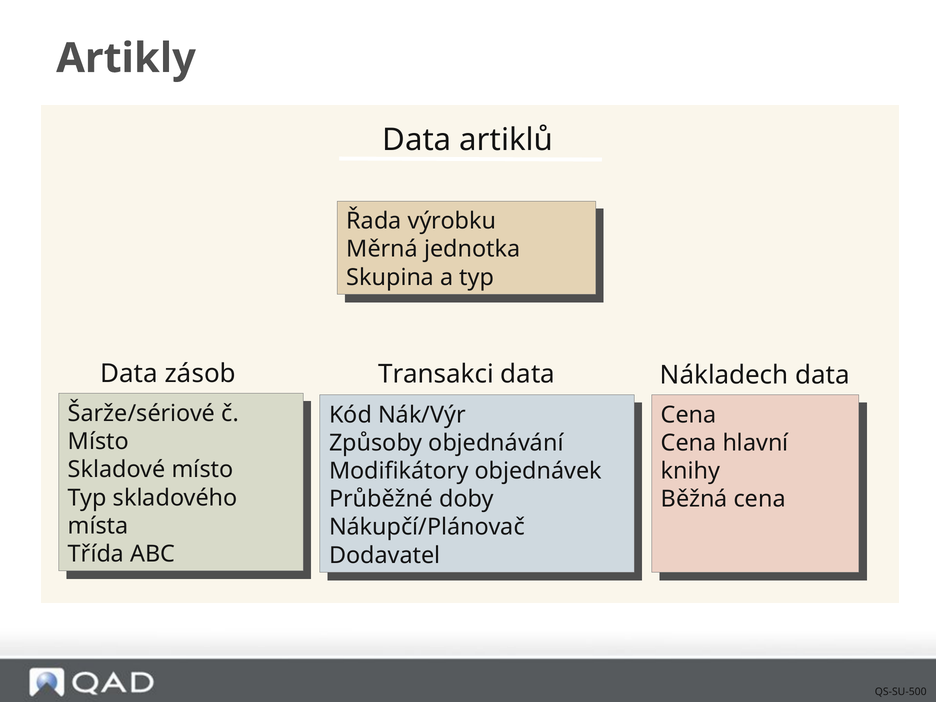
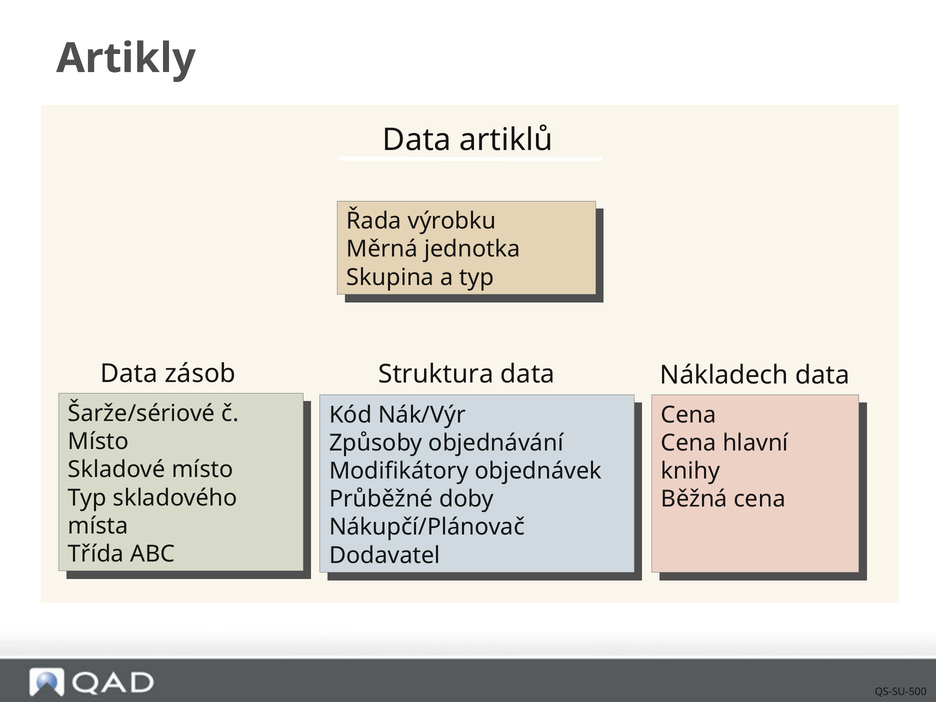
Transakci: Transakci -> Struktura
